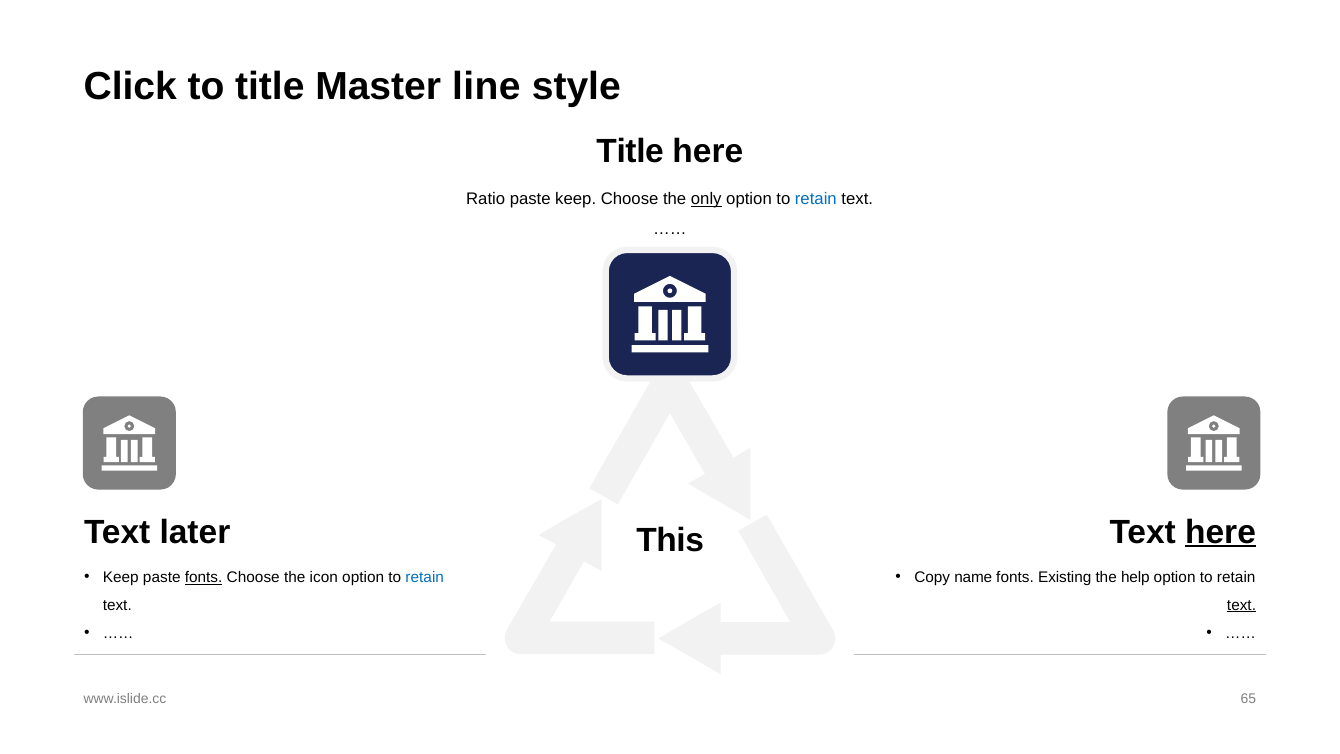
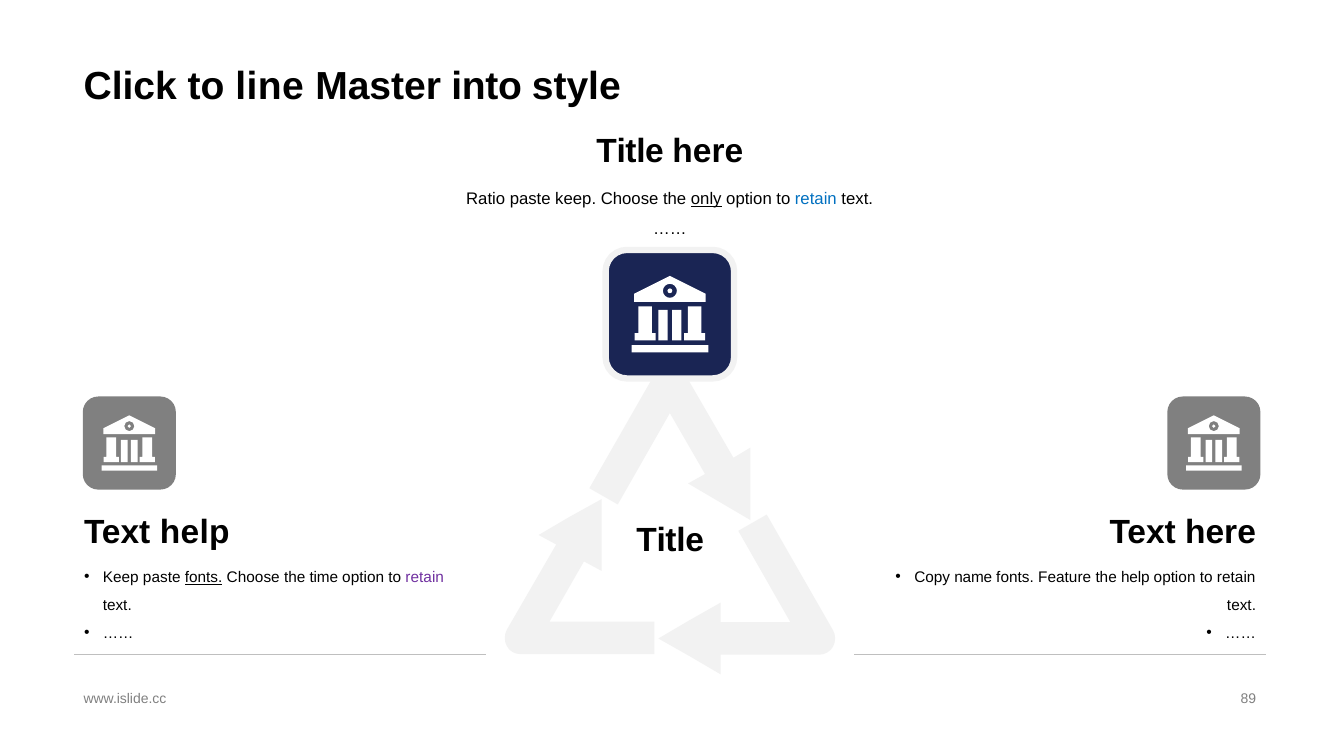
to title: title -> line
line: line -> into
Text later: later -> help
here at (1220, 532) underline: present -> none
This at (670, 541): This -> Title
icon: icon -> time
retain at (425, 577) colour: blue -> purple
Existing: Existing -> Feature
text at (1242, 605) underline: present -> none
65: 65 -> 89
